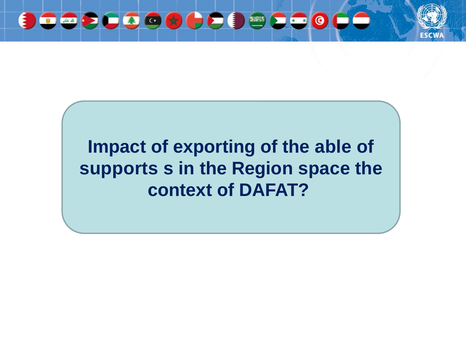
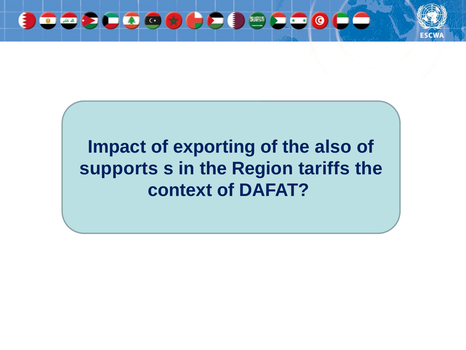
able: able -> also
space: space -> tariffs
